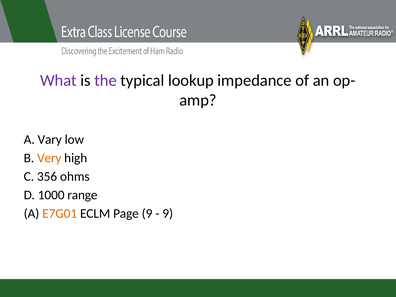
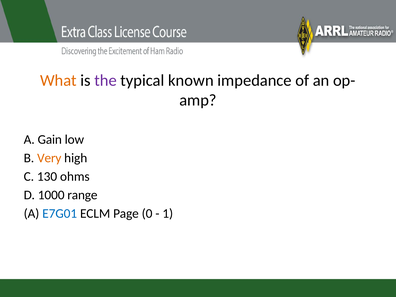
What colour: purple -> orange
lookup: lookup -> known
Vary: Vary -> Gain
356: 356 -> 130
E7G01 colour: orange -> blue
Page 9: 9 -> 0
9 at (168, 213): 9 -> 1
